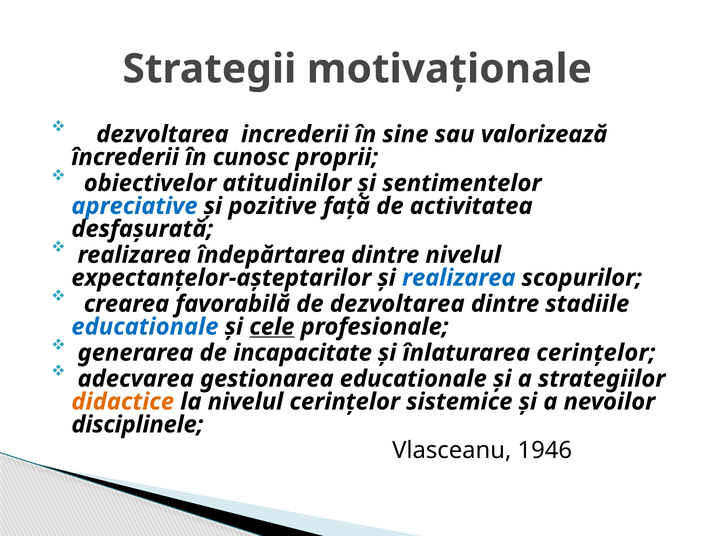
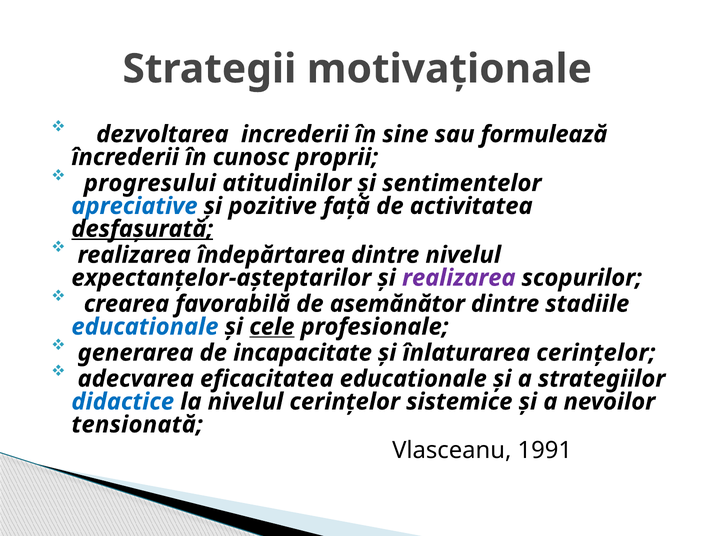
valorizează: valorizează -> formulează
obiectivelor: obiectivelor -> progresului
desfașurată underline: none -> present
realizarea at (459, 278) colour: blue -> purple
de dezvoltarea: dezvoltarea -> asemănător
gestionarea: gestionarea -> eficacitatea
didactice colour: orange -> blue
disciplinele: disciplinele -> tensionată
1946: 1946 -> 1991
